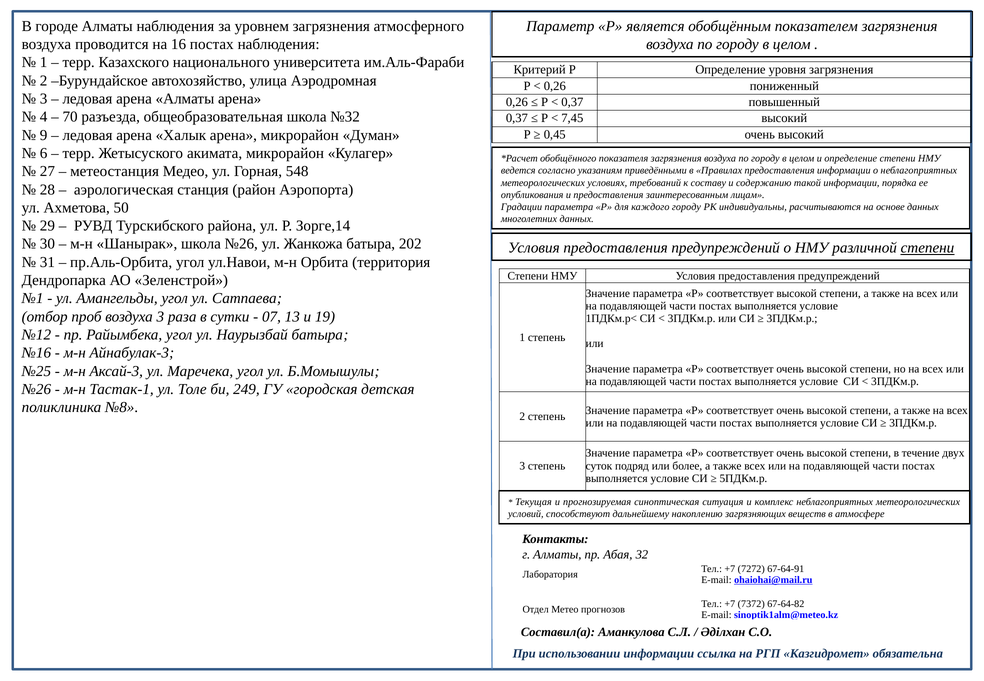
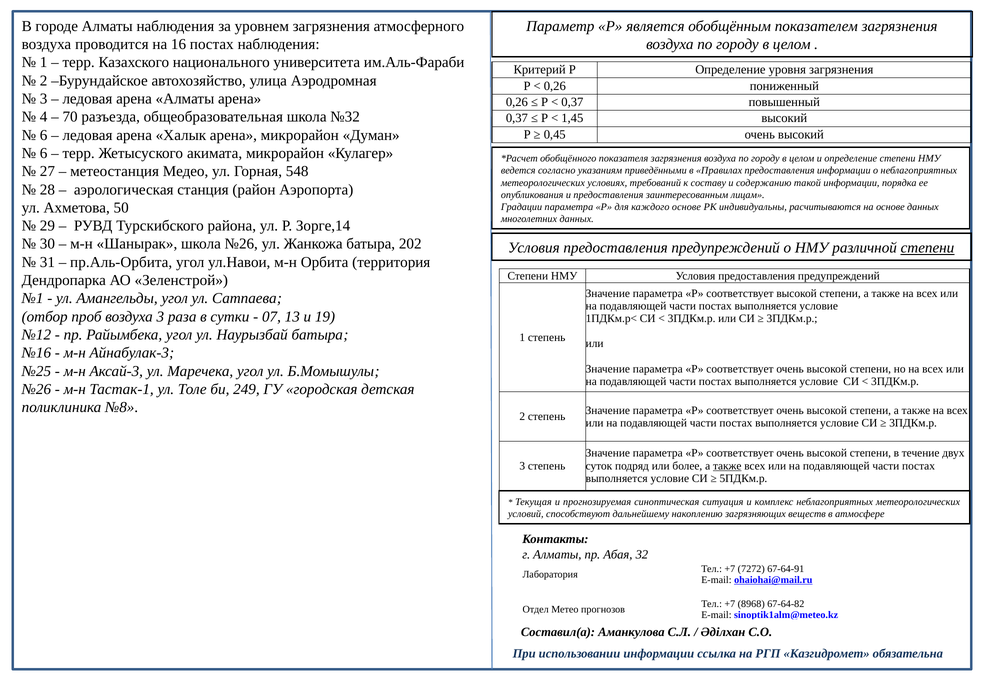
7,45: 7,45 -> 1,45
9 at (44, 135): 9 -> 6
каждого городу: городу -> основе
также at (727, 466) underline: none -> present
7372: 7372 -> 8968
